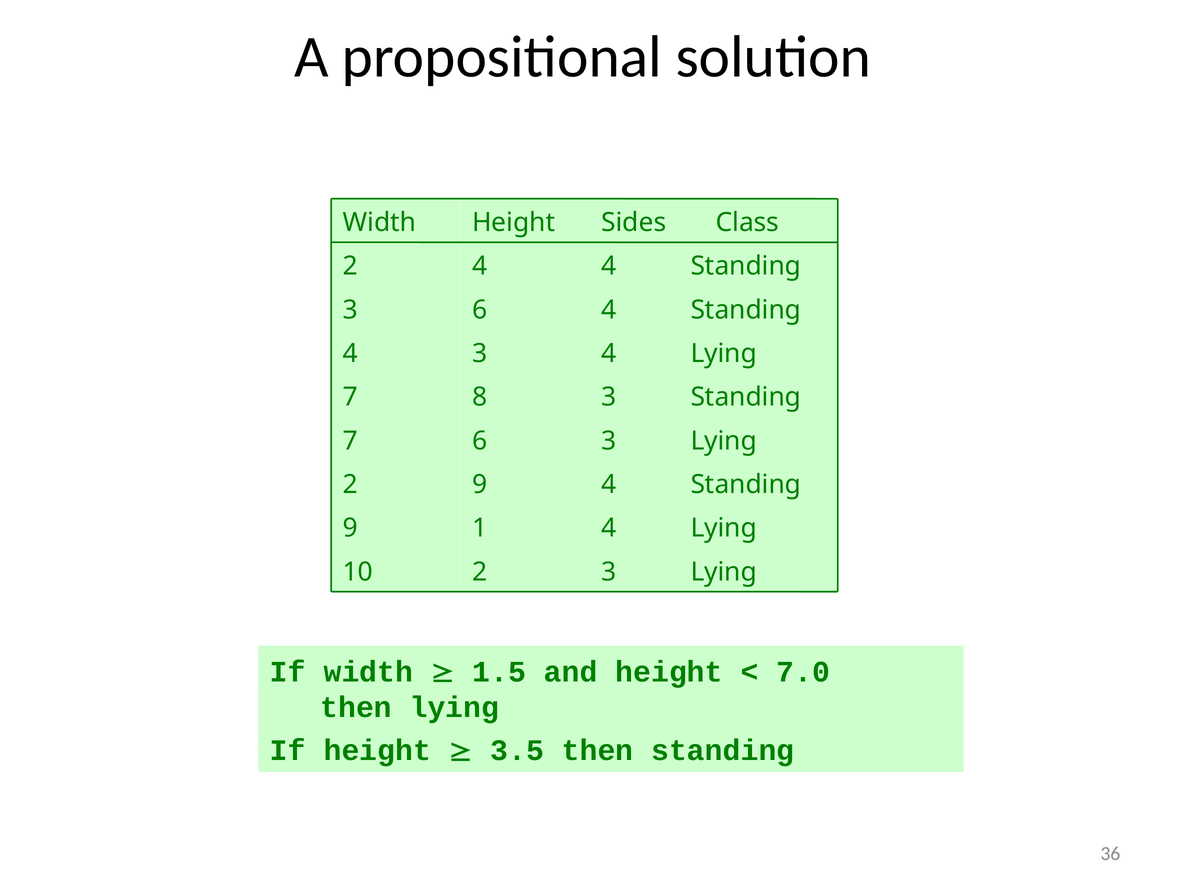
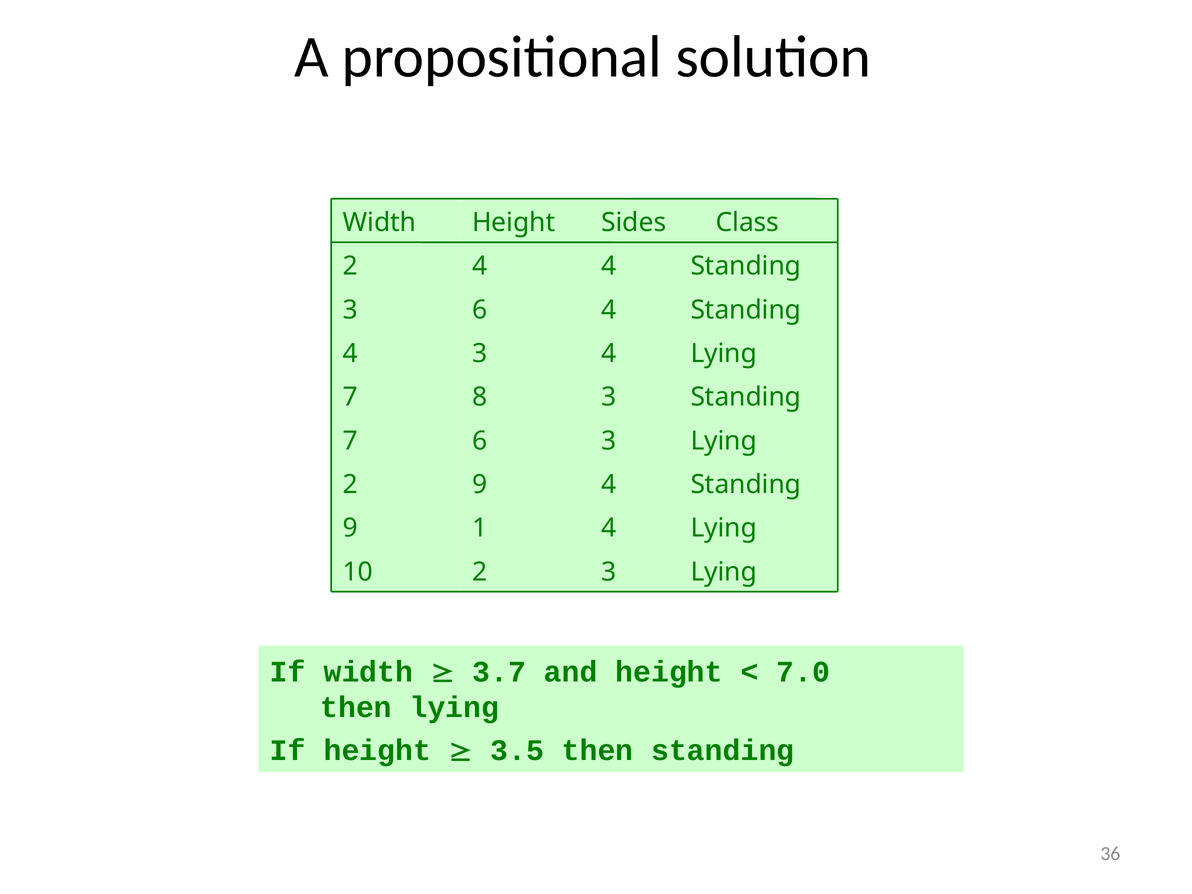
1.5: 1.5 -> 3.7
